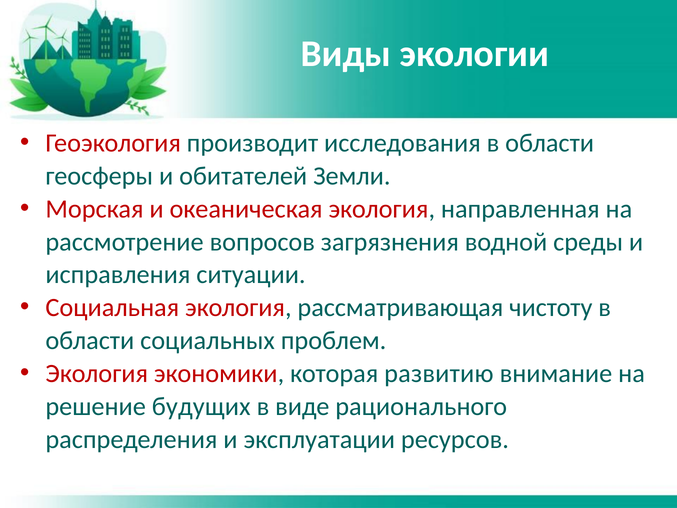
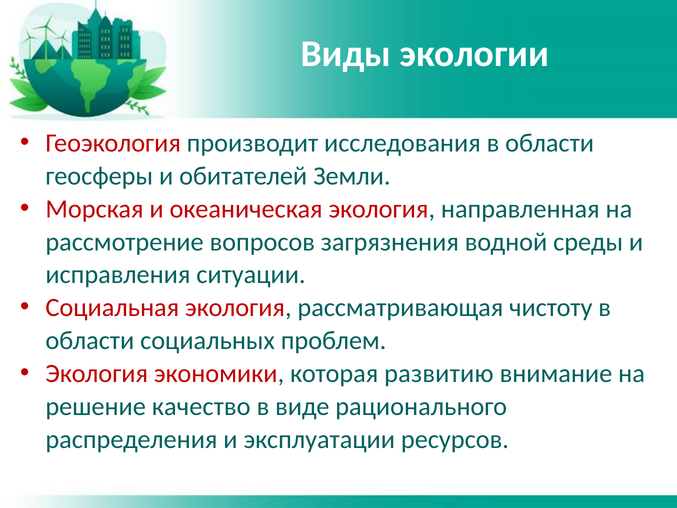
будущих: будущих -> качество
